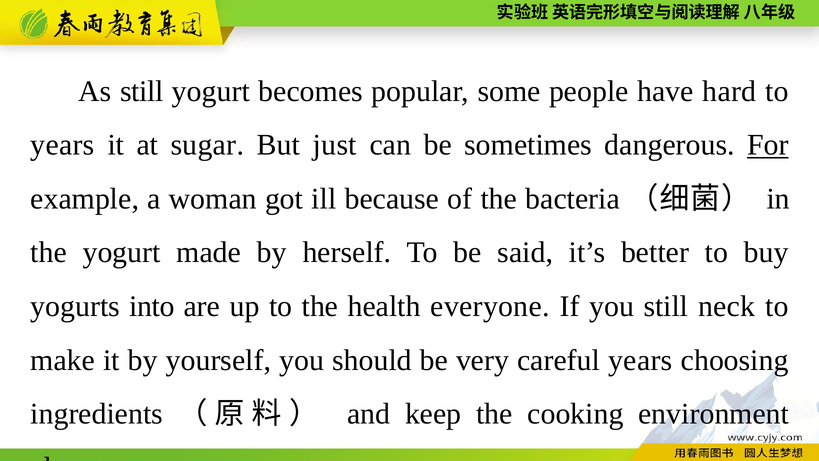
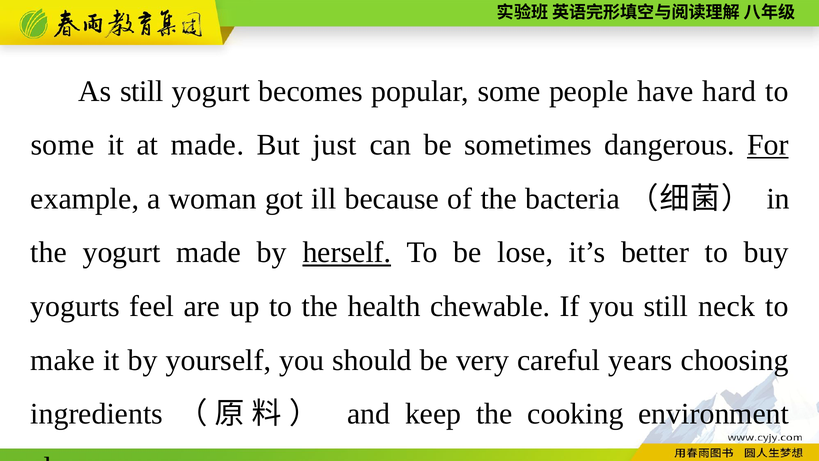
years at (63, 145): years -> some
at sugar: sugar -> made
herself underline: none -> present
said: said -> lose
into: into -> feel
everyone: everyone -> chewable
